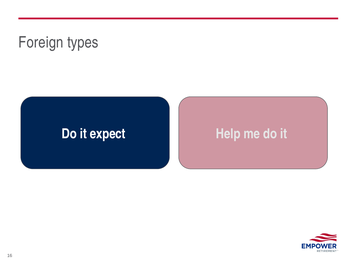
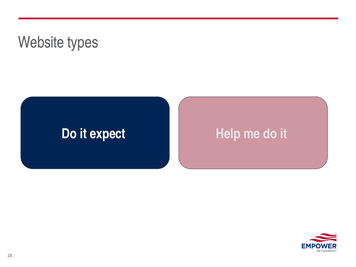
Foreign: Foreign -> Website
